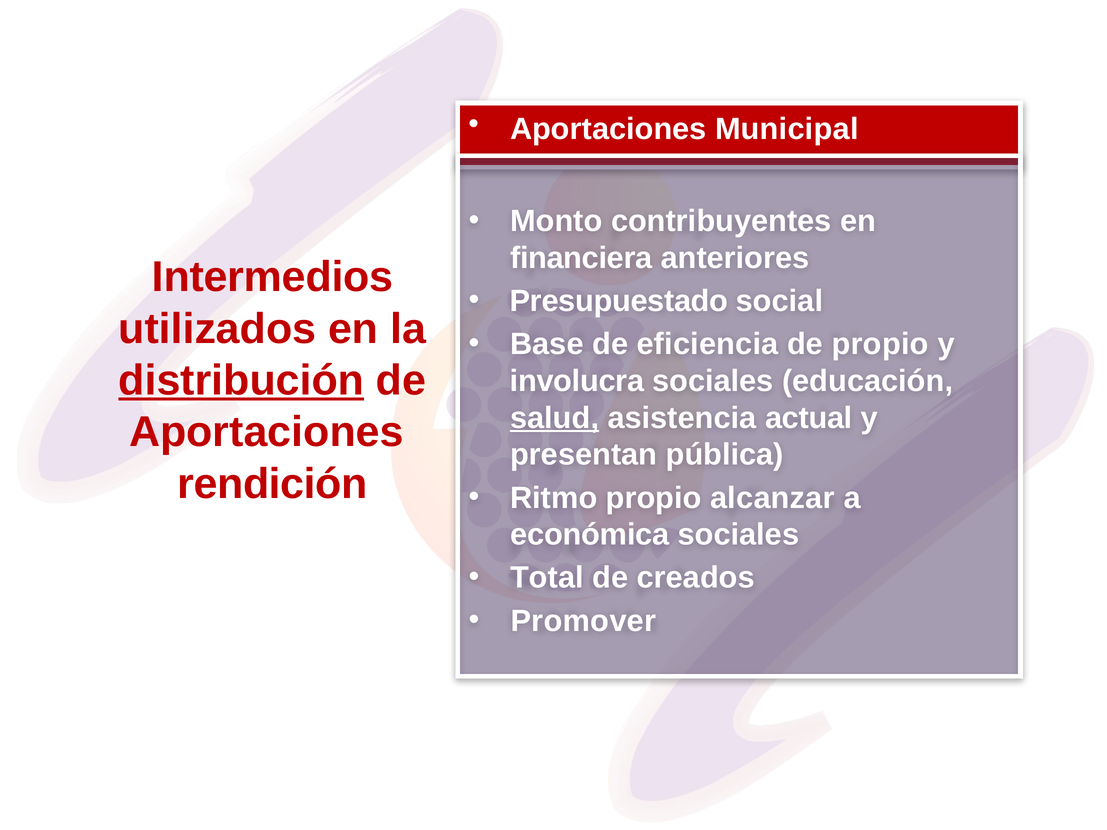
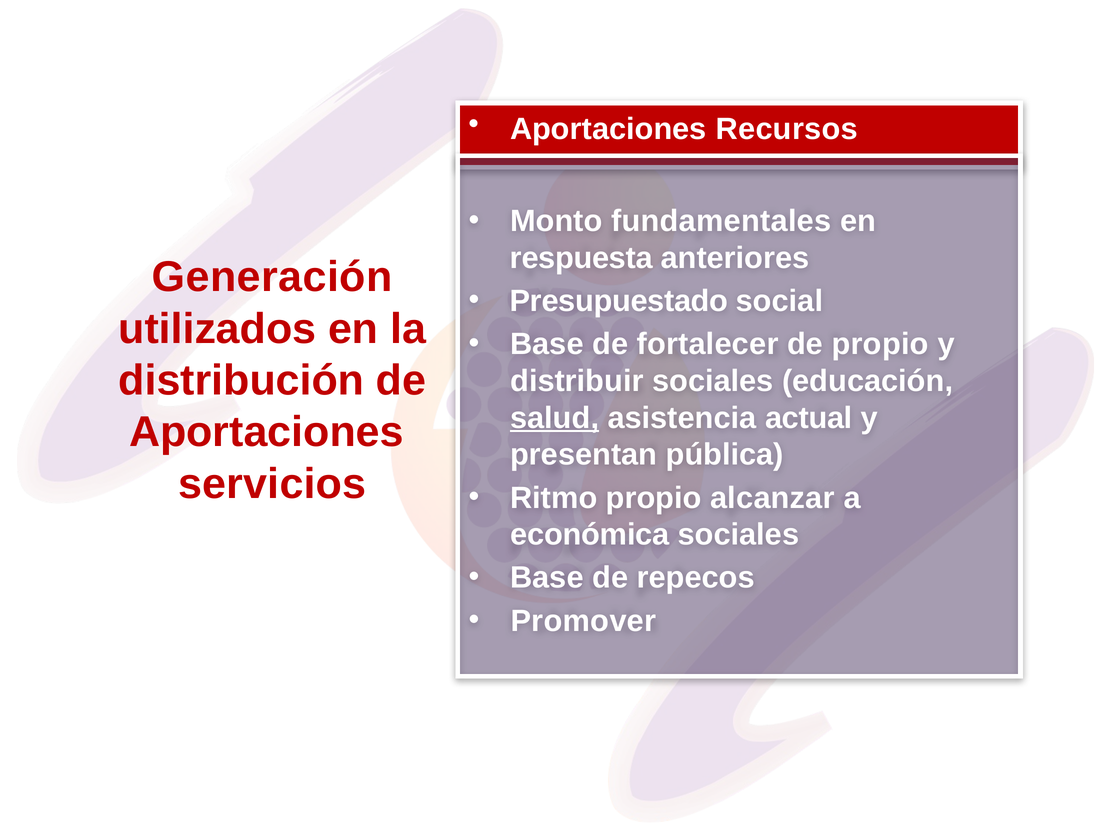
Municipal: Municipal -> Recursos
contribuyentes: contribuyentes -> fundamentales
financiera: financiera -> respuesta
Intermedios: Intermedios -> Generación
eficiencia: eficiencia -> fortalecer
distribución underline: present -> none
involucra: involucra -> distribuir
rendición: rendición -> servicios
Total at (547, 578): Total -> Base
creados: creados -> repecos
